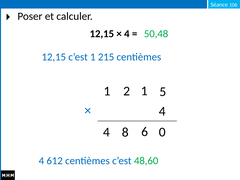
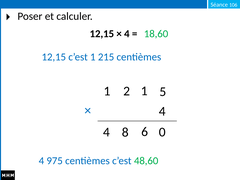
50,48: 50,48 -> 18,60
612: 612 -> 975
